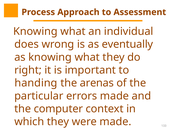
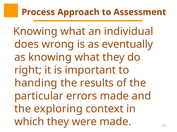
arenas: arenas -> results
computer: computer -> exploring
